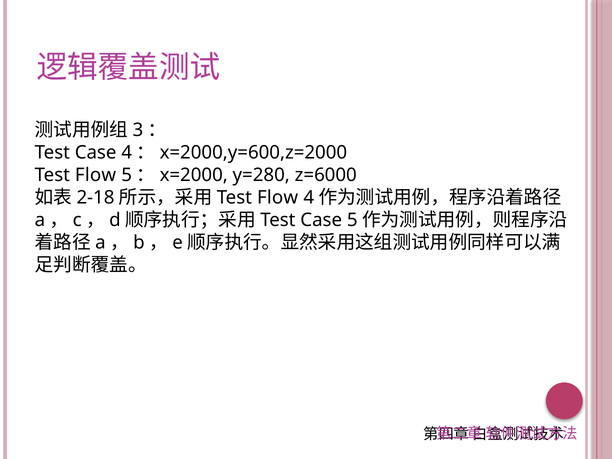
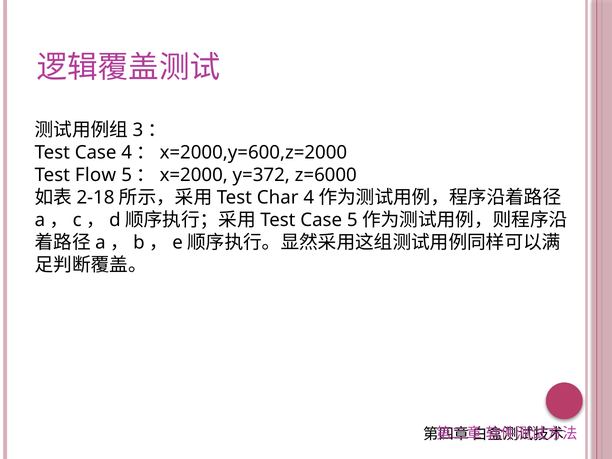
y=280: y=280 -> y=372
Flow at (278, 198): Flow -> Char
